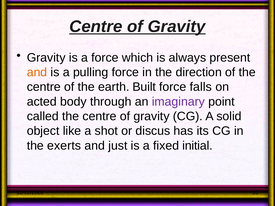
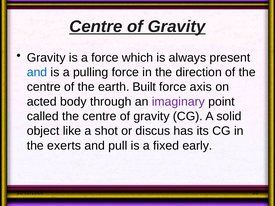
and at (37, 72) colour: orange -> blue
falls: falls -> axis
just: just -> pull
initial: initial -> early
